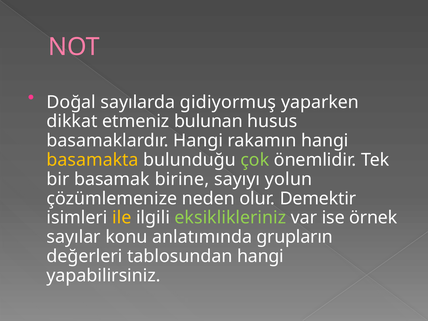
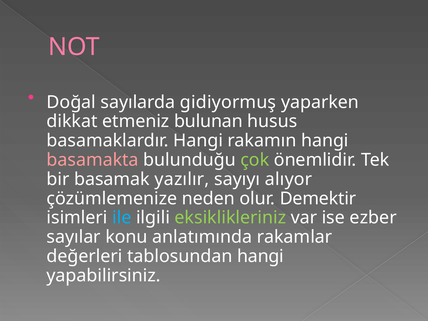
basamakta colour: yellow -> pink
birine: birine -> yazılır
yolun: yolun -> alıyor
ile colour: yellow -> light blue
örnek: örnek -> ezber
grupların: grupların -> rakamlar
